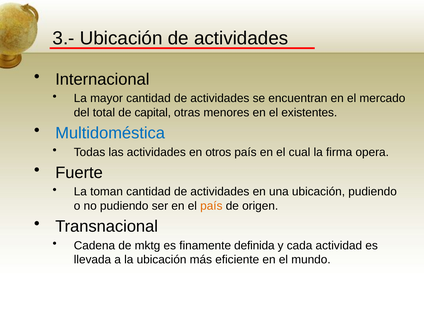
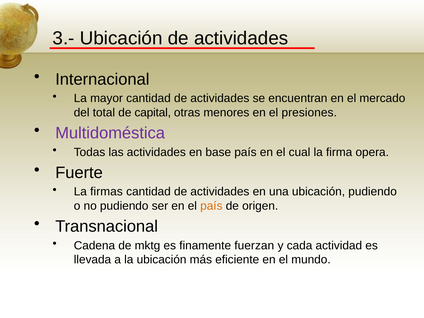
existentes: existentes -> presiones
Multidoméstica colour: blue -> purple
otros: otros -> base
toman: toman -> firmas
definida: definida -> fuerzan
